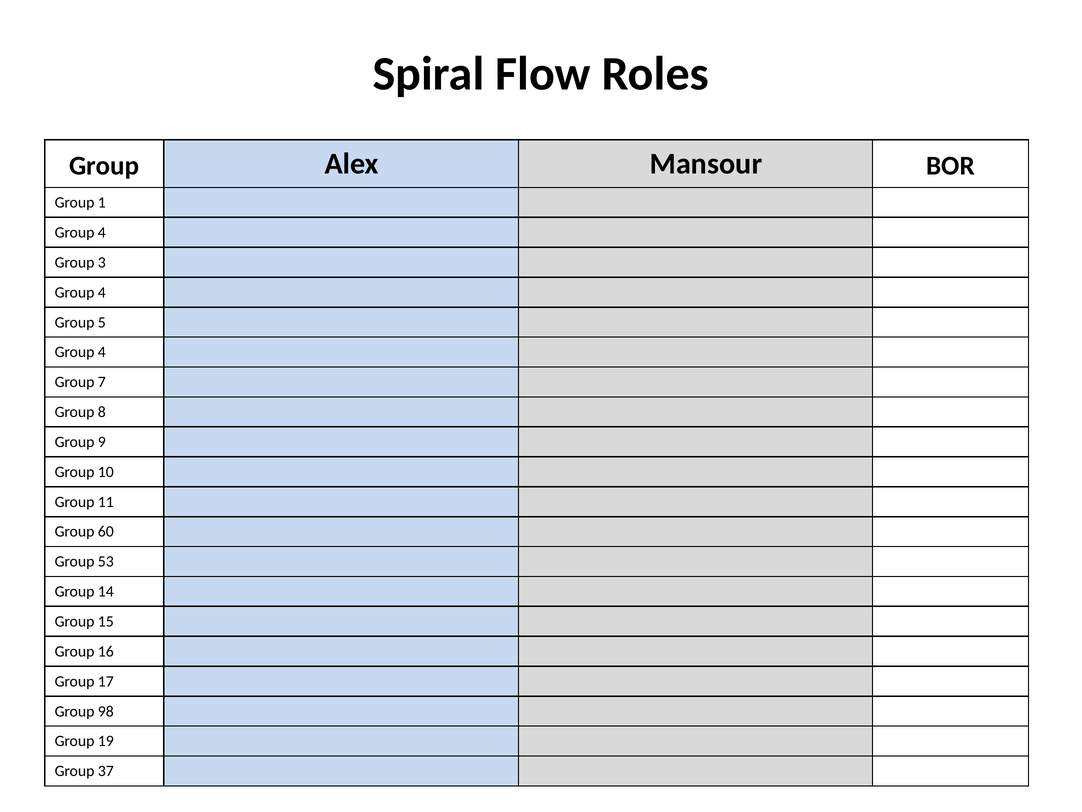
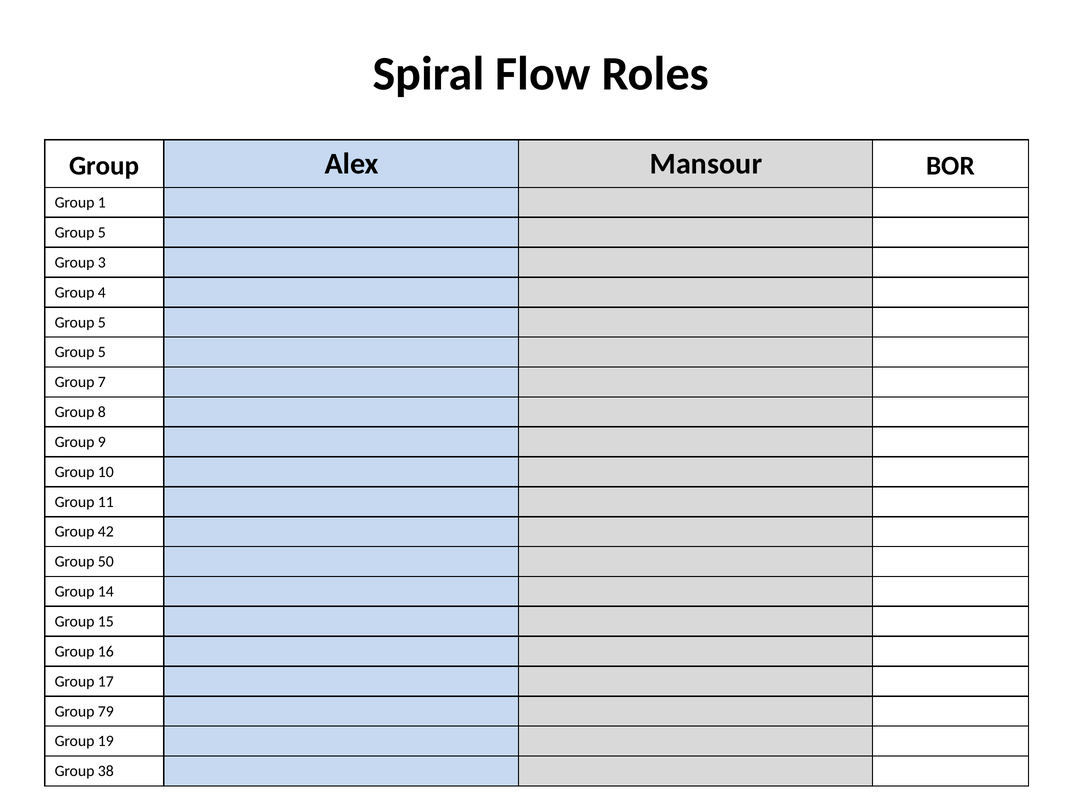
4 at (102, 232): 4 -> 5
4 at (102, 352): 4 -> 5
60: 60 -> 42
53: 53 -> 50
98: 98 -> 79
37: 37 -> 38
